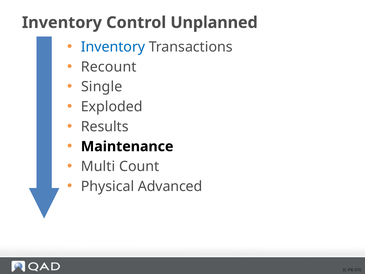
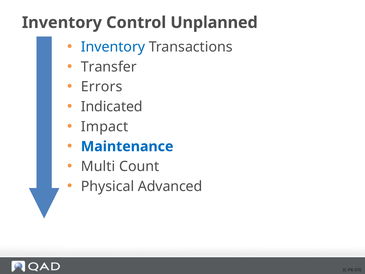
Recount: Recount -> Transfer
Single: Single -> Errors
Exploded: Exploded -> Indicated
Results: Results -> Impact
Maintenance colour: black -> blue
